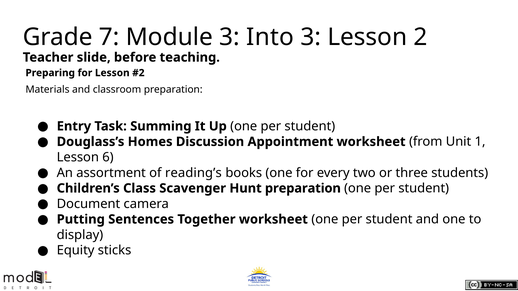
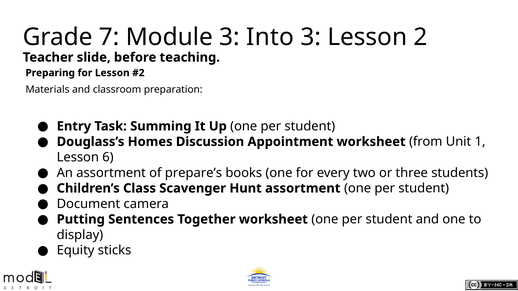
reading’s: reading’s -> prepare’s
Hunt preparation: preparation -> assortment
